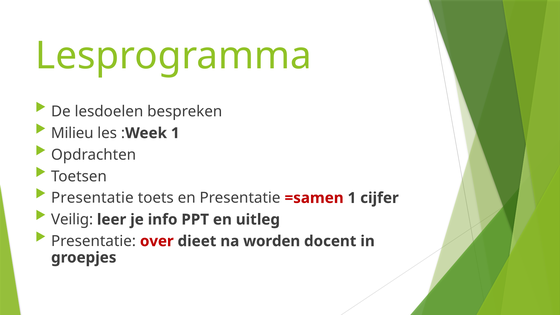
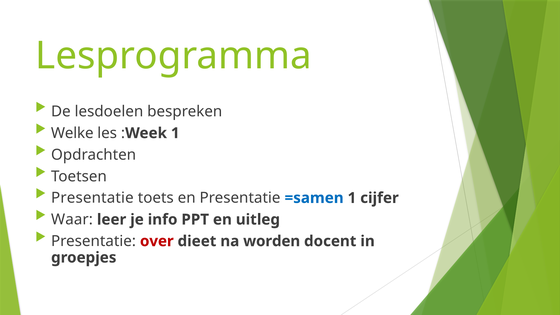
Milieu: Milieu -> Welke
=samen colour: red -> blue
Veilig: Veilig -> Waar
